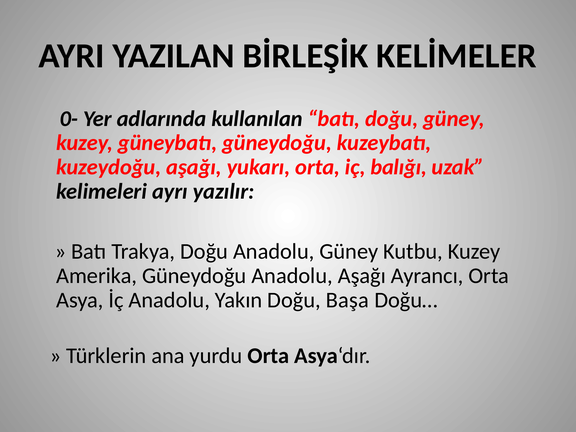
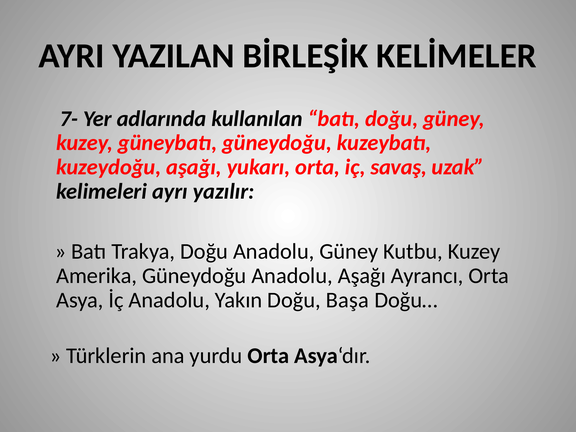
0-: 0- -> 7-
balığı: balığı -> savaş
